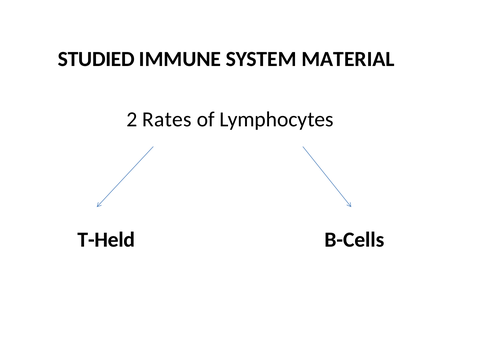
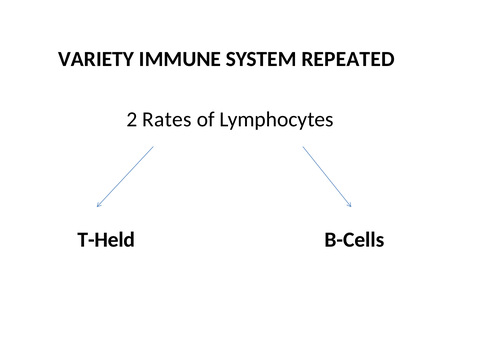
STUDIED: STUDIED -> VARIETY
MATERIAL: MATERIAL -> REPEATED
